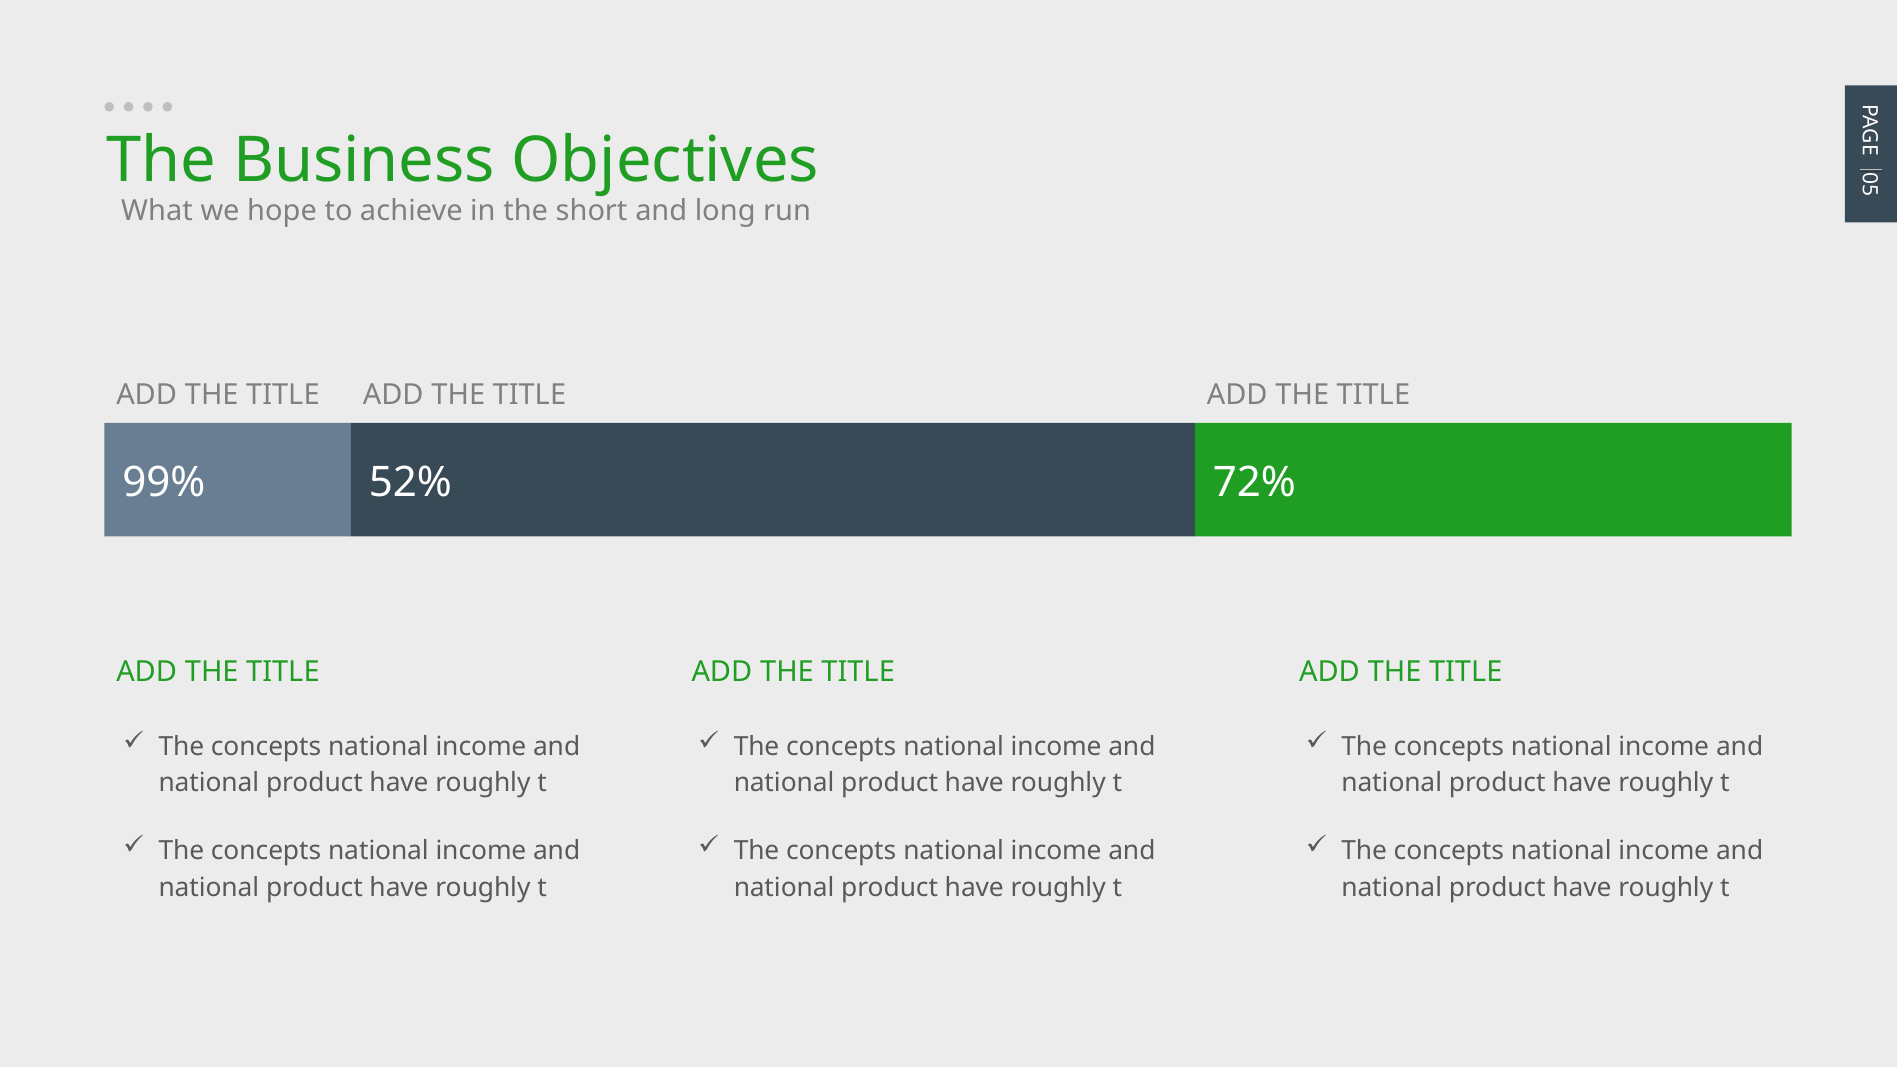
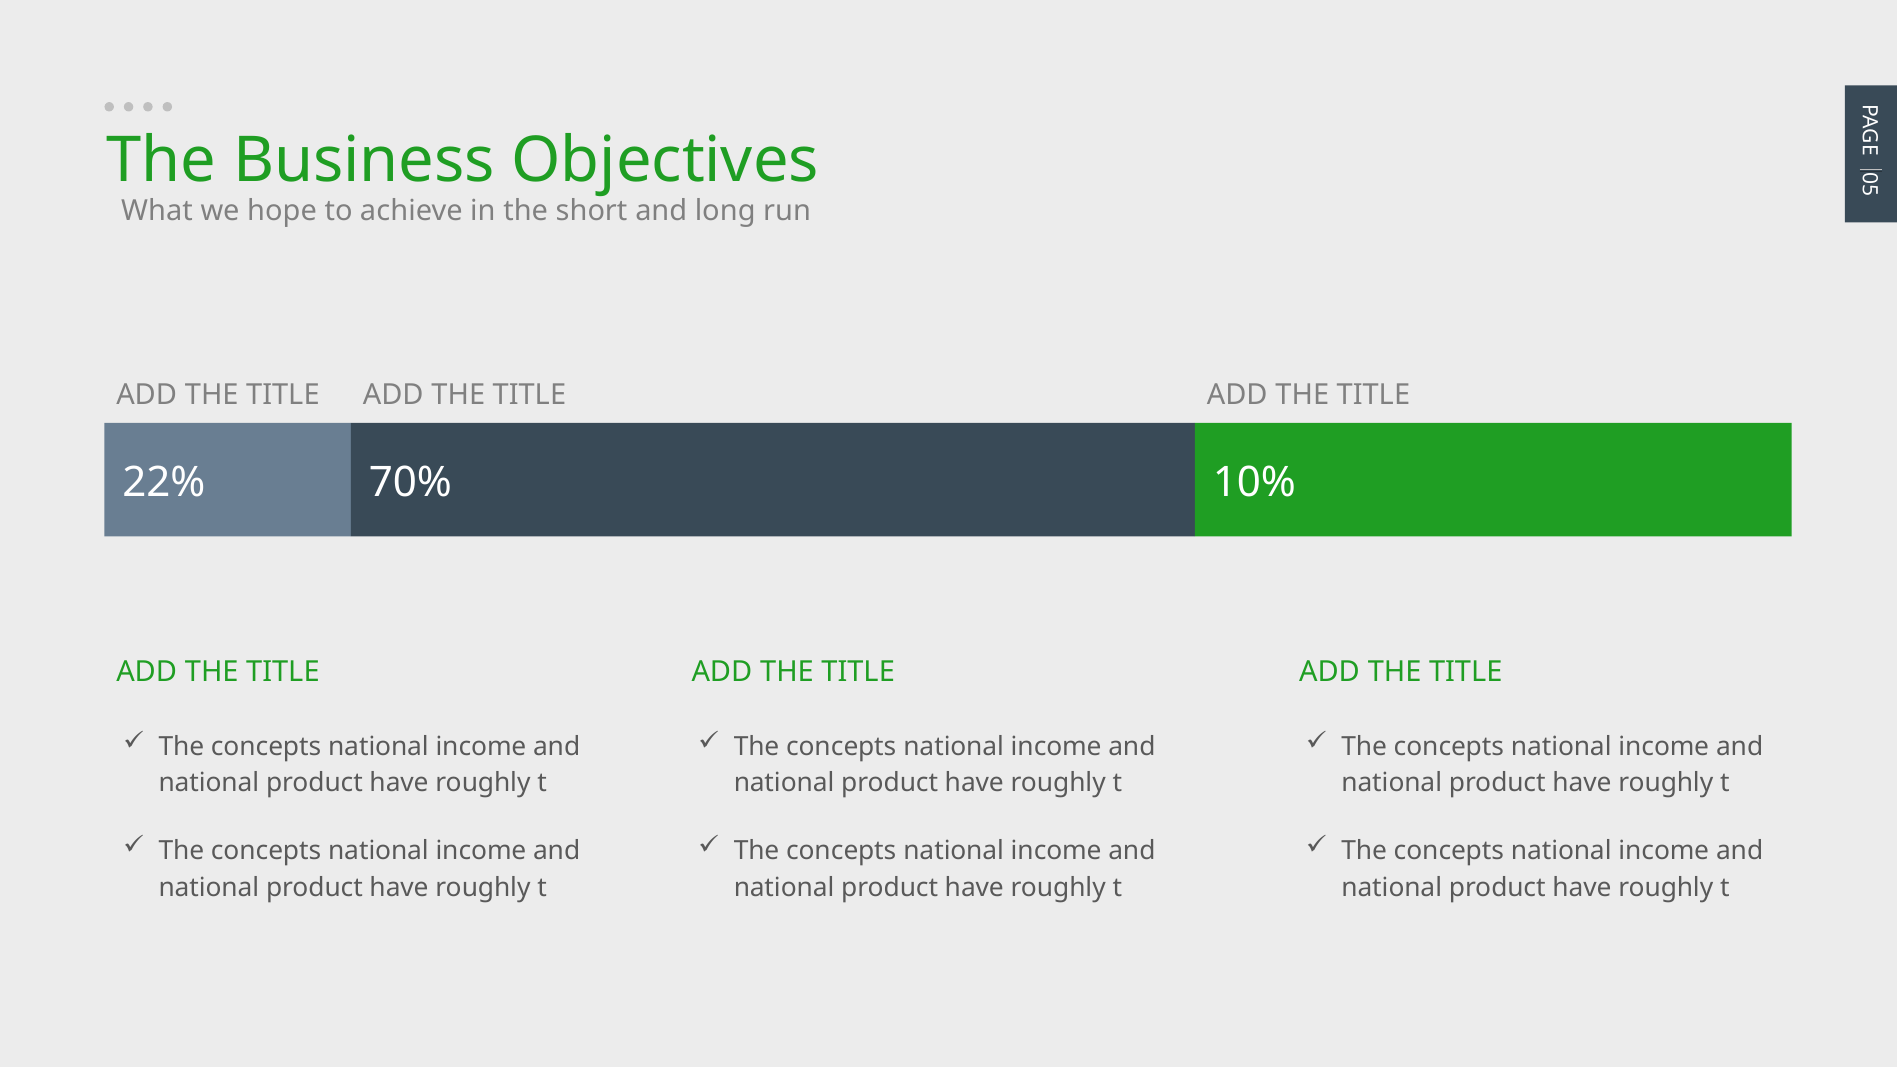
99%: 99% -> 22%
52%: 52% -> 70%
72%: 72% -> 10%
